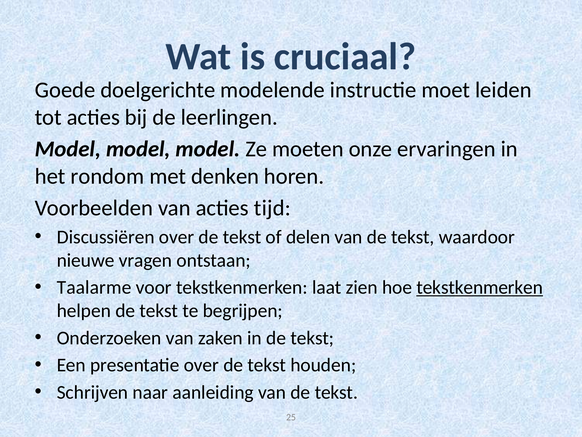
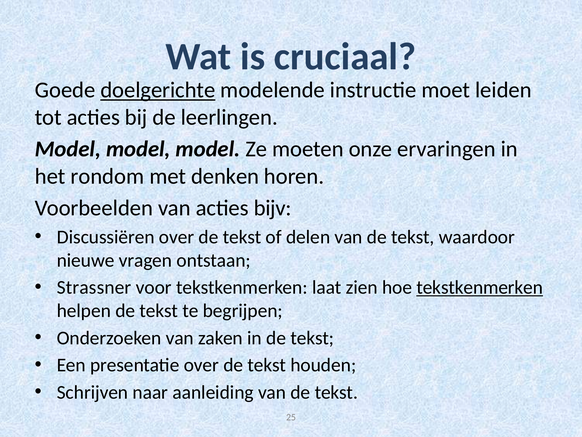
doelgerichte underline: none -> present
tijd: tijd -> bijv
Taalarme: Taalarme -> Strassner
